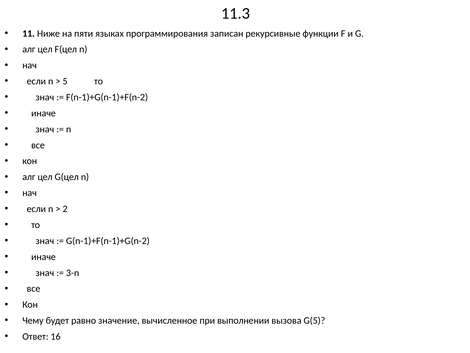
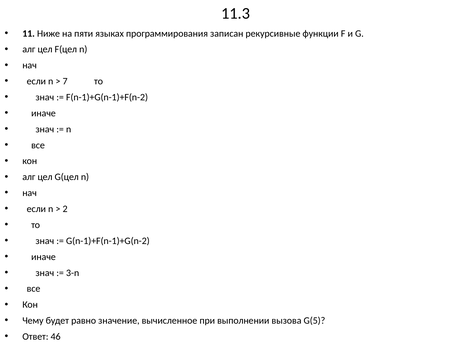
5: 5 -> 7
16: 16 -> 46
